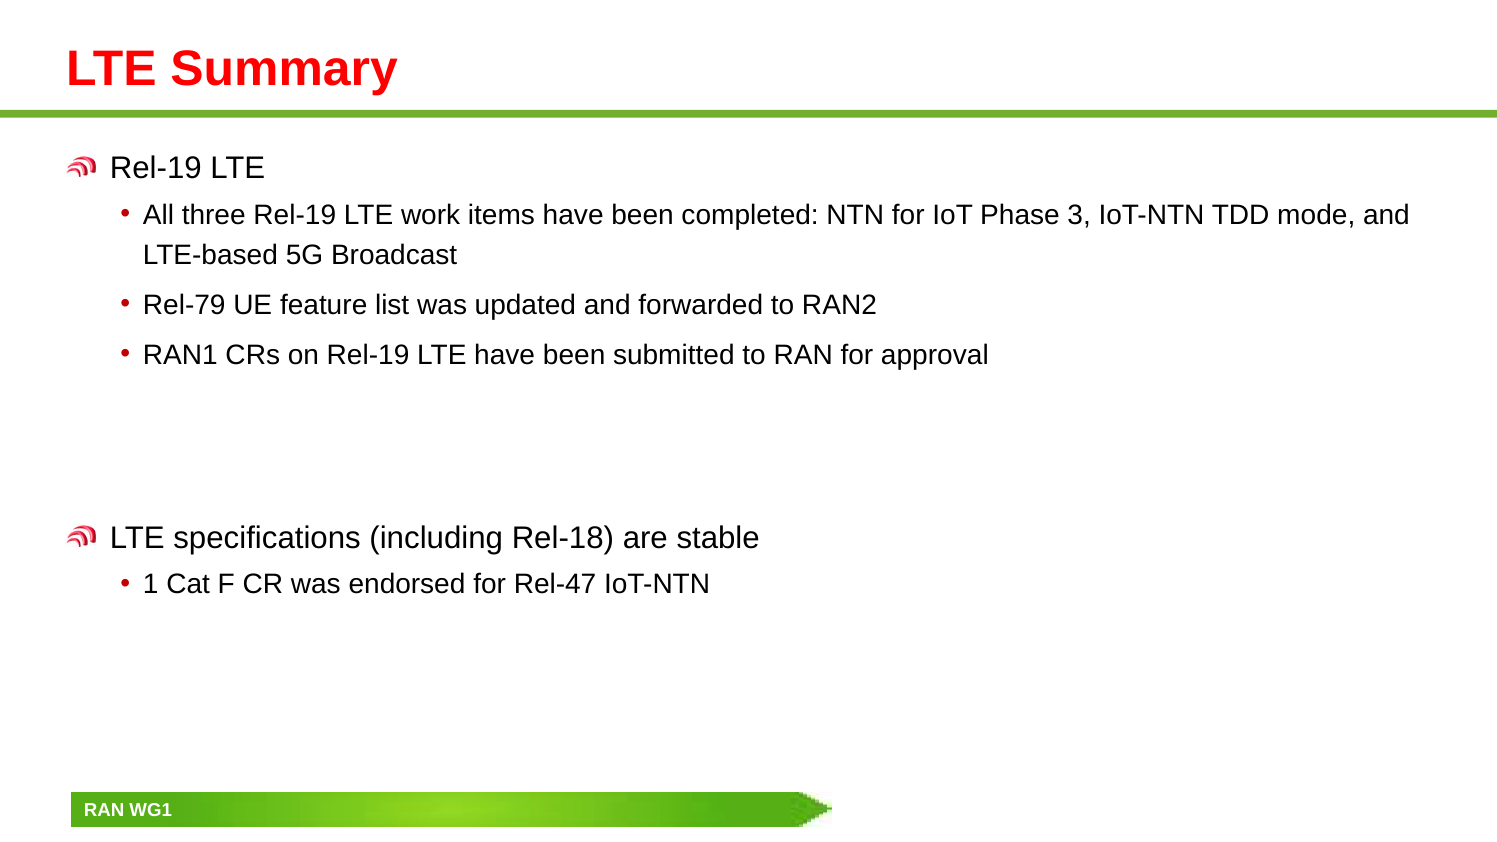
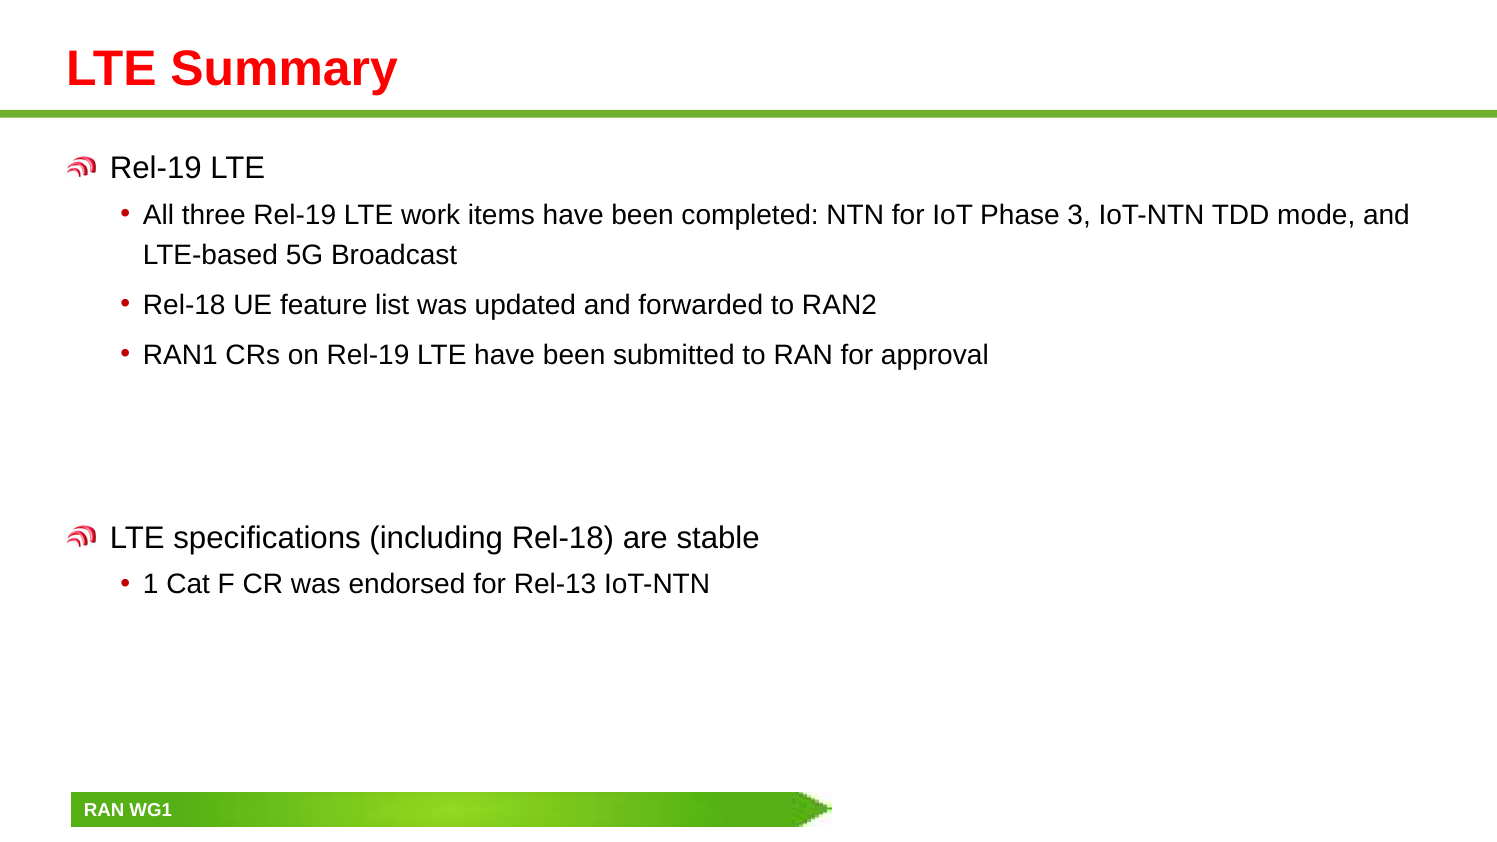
Rel-79 at (184, 305): Rel-79 -> Rel-18
Rel-47: Rel-47 -> Rel-13
